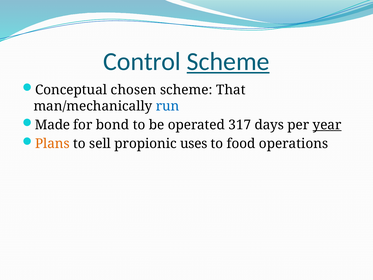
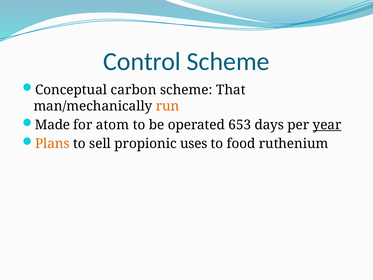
Scheme at (228, 62) underline: present -> none
chosen: chosen -> carbon
run colour: blue -> orange
bond: bond -> atom
317: 317 -> 653
operations: operations -> ruthenium
